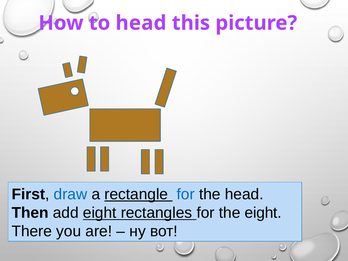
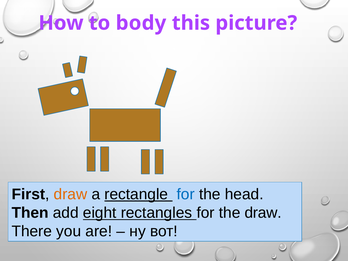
to head: head -> body
draw at (70, 194) colour: blue -> orange
the eight: eight -> draw
